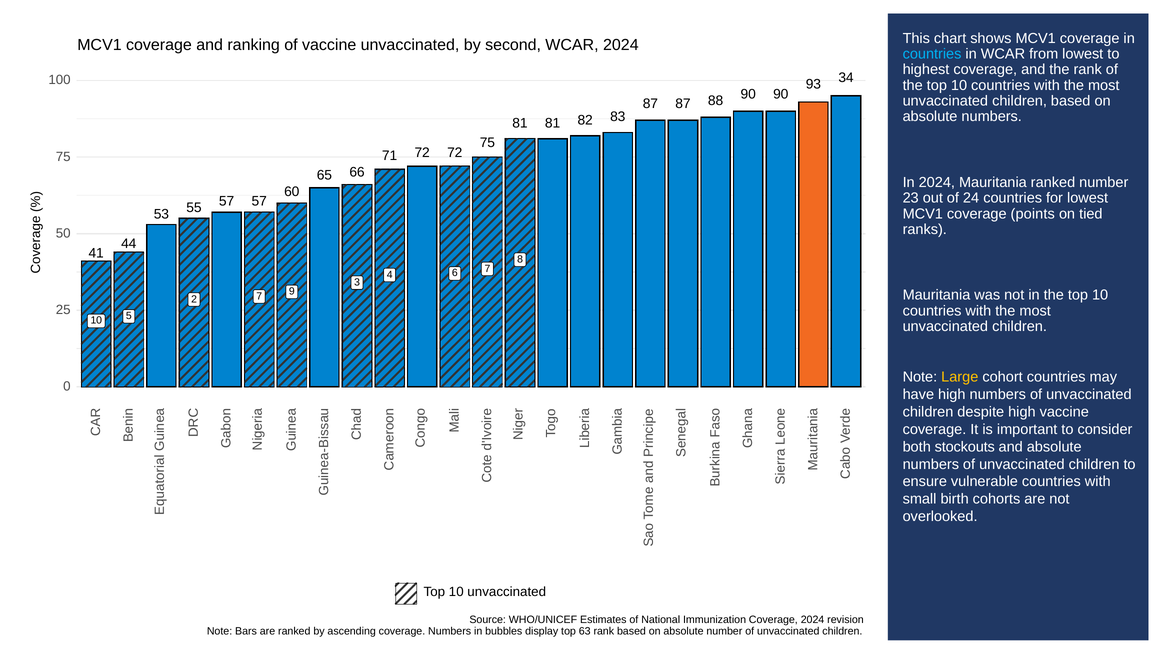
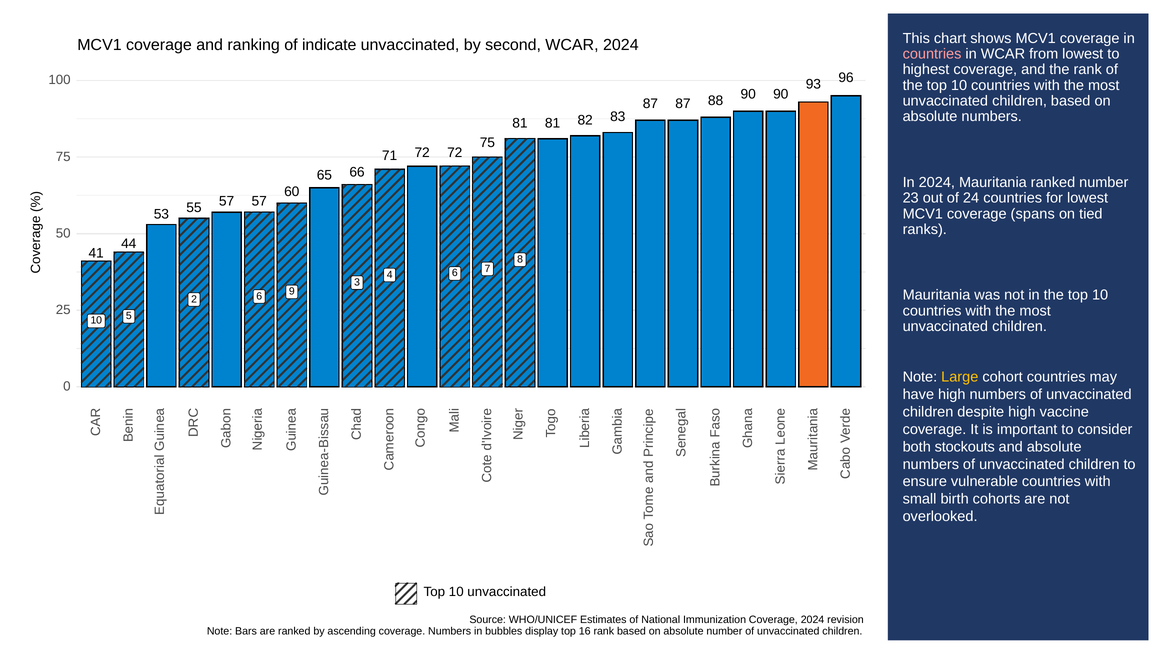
of vaccine: vaccine -> indicate
countries at (932, 54) colour: light blue -> pink
34: 34 -> 96
points: points -> spans
2 7: 7 -> 6
63: 63 -> 16
